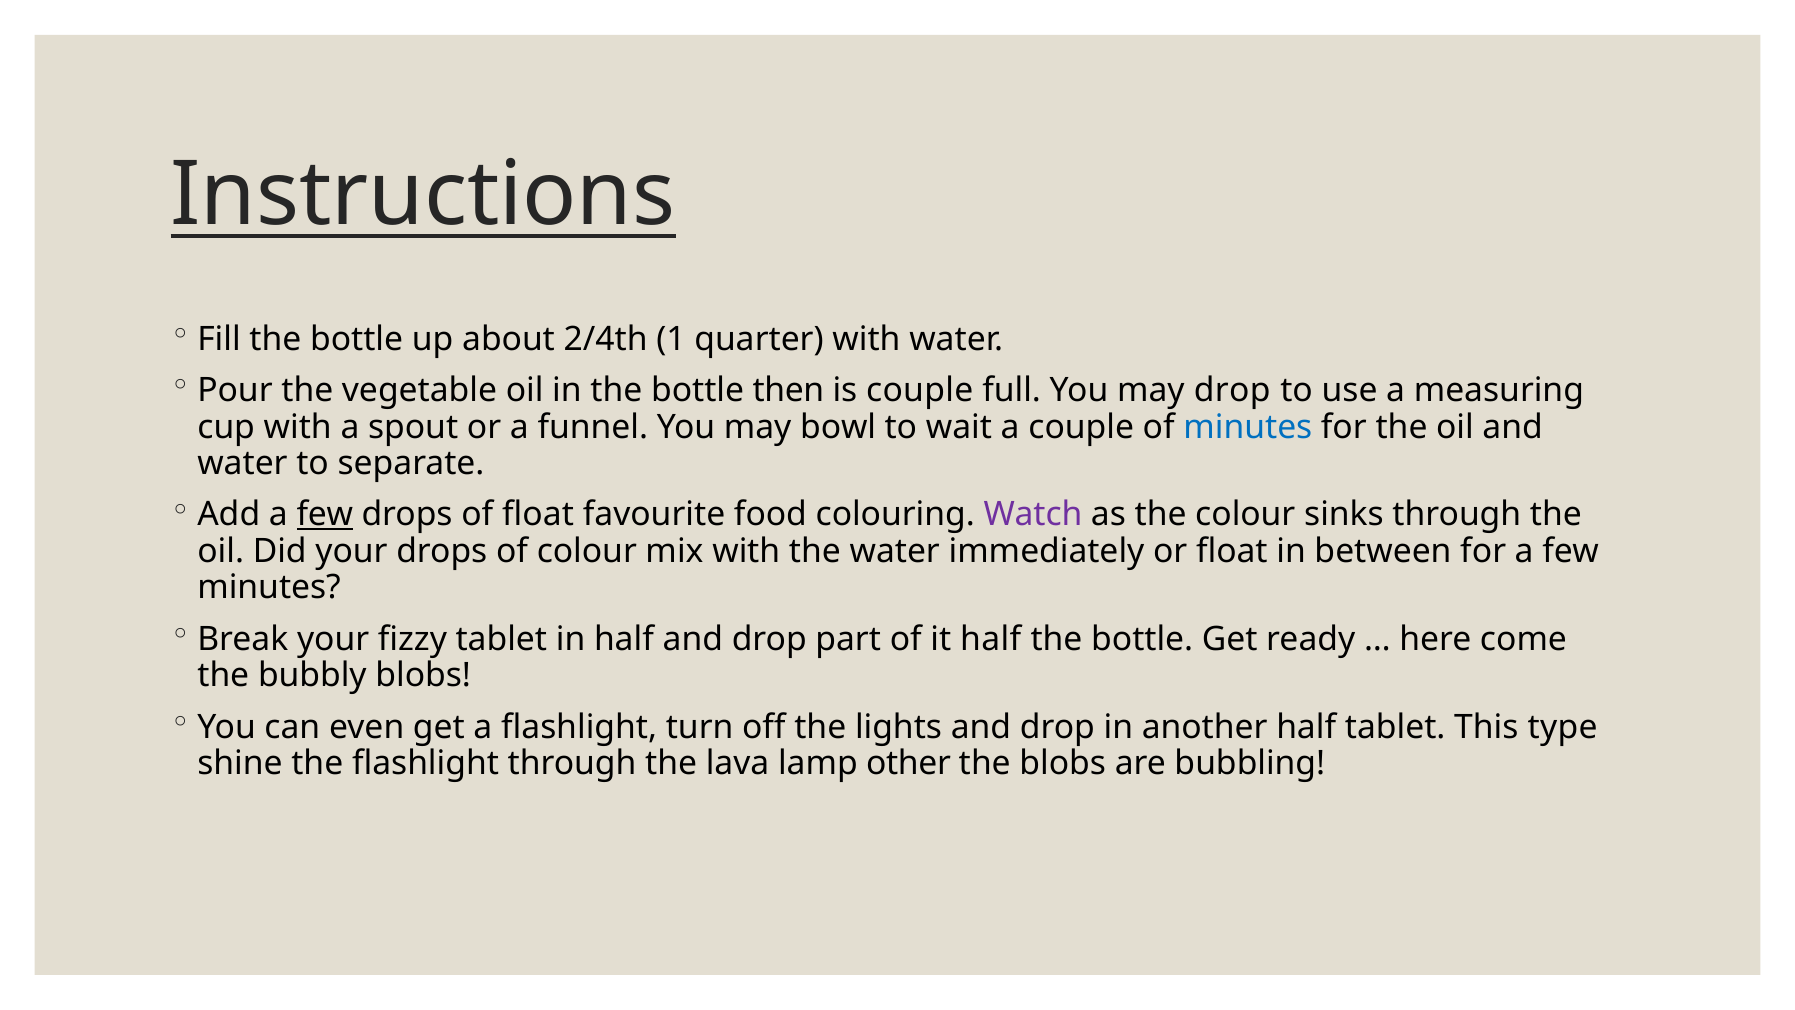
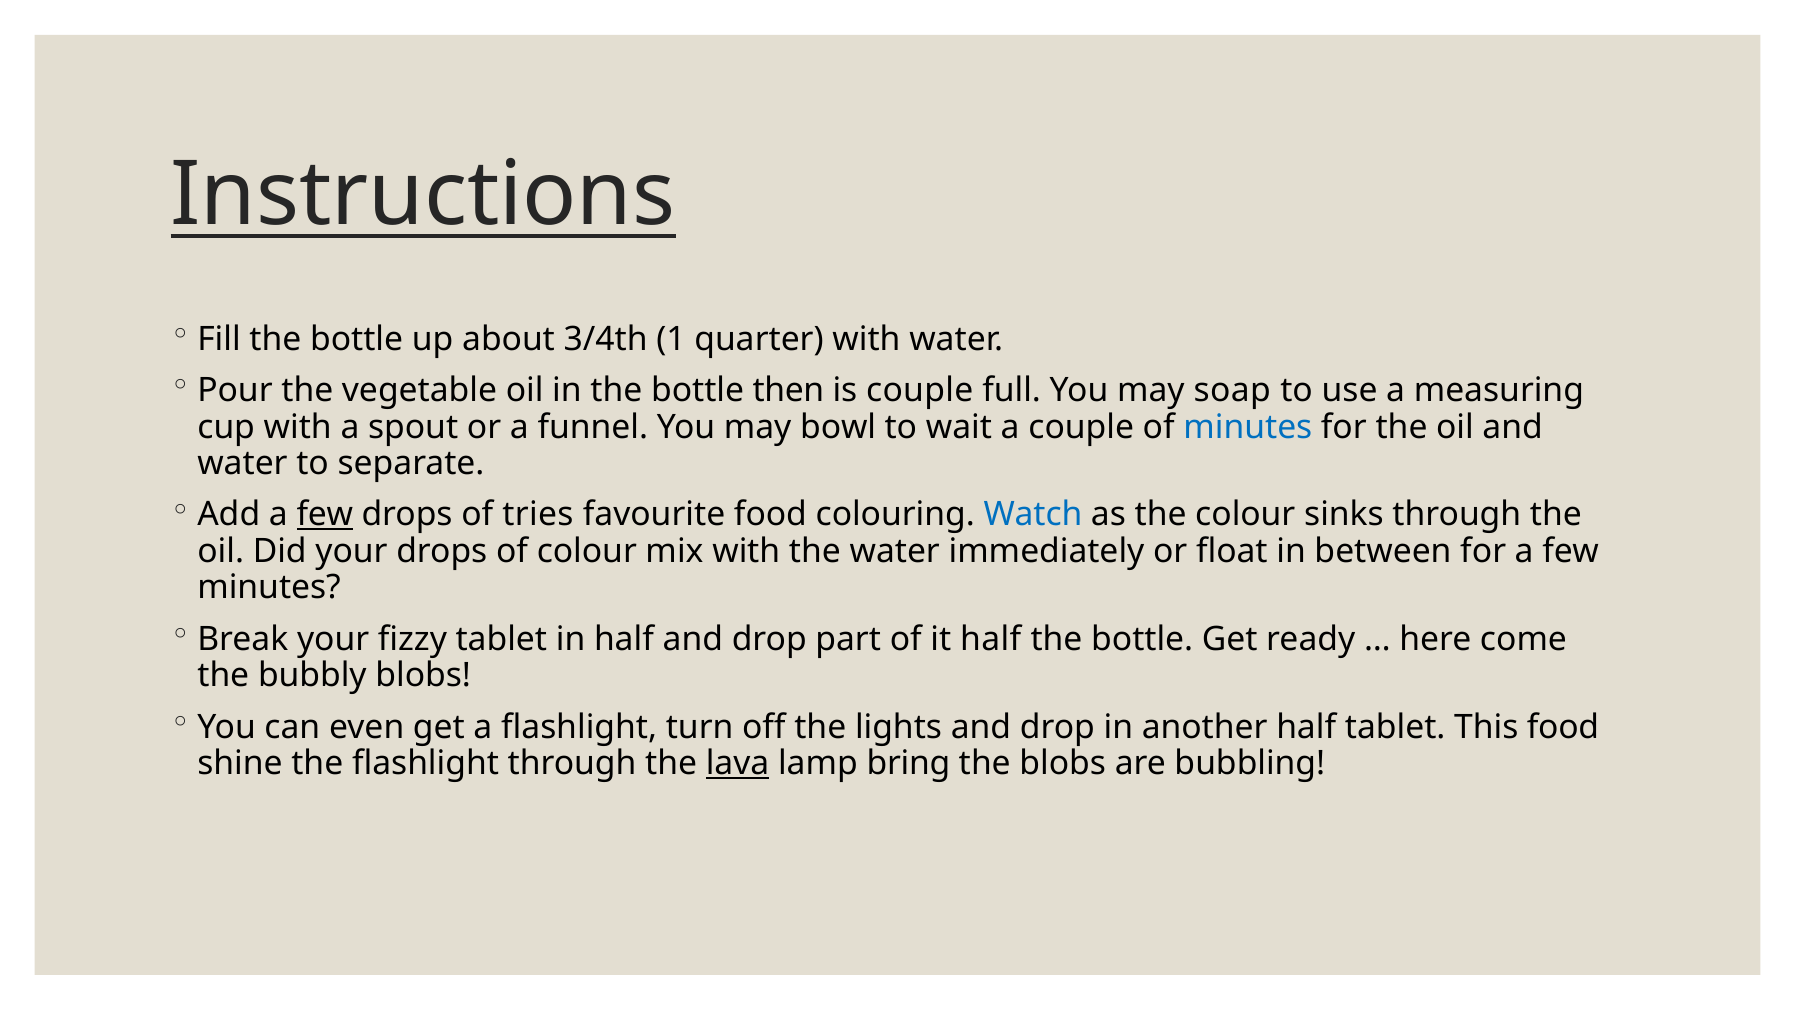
2/4th: 2/4th -> 3/4th
may drop: drop -> soap
of float: float -> tries
Watch colour: purple -> blue
This type: type -> food
lava underline: none -> present
other: other -> bring
